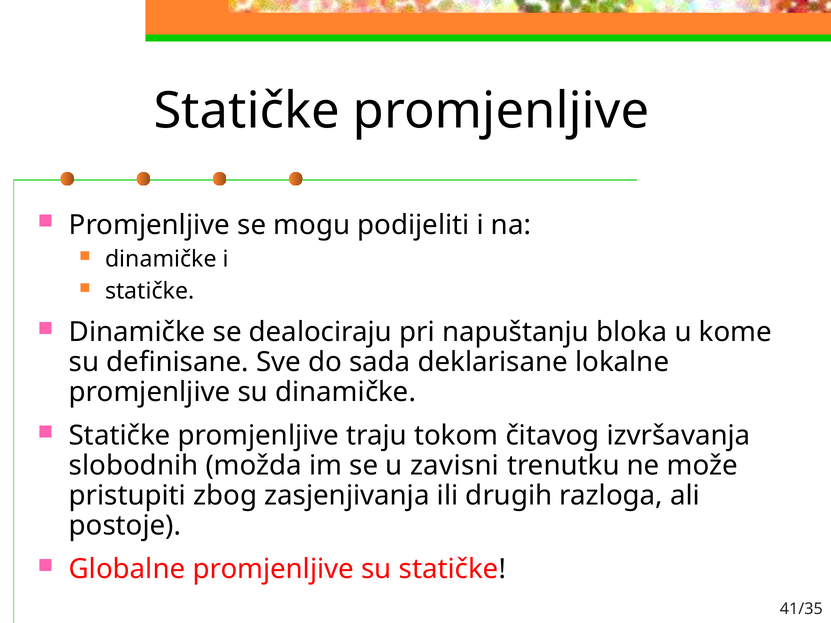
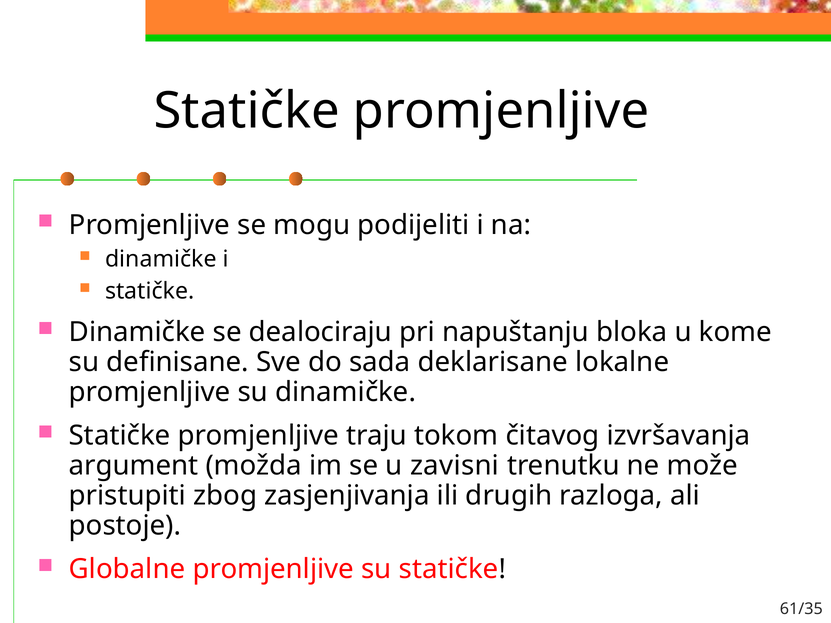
slobodnih: slobodnih -> argument
41/35: 41/35 -> 61/35
